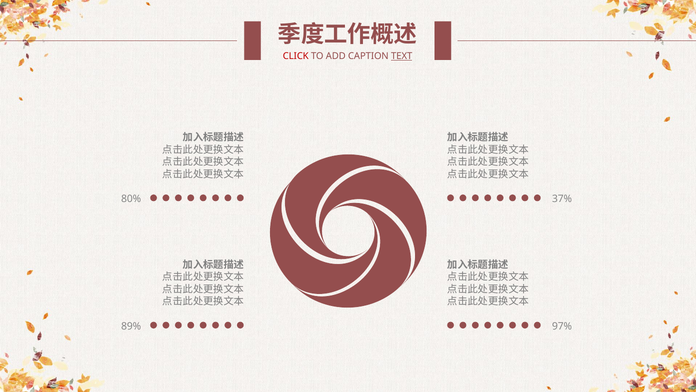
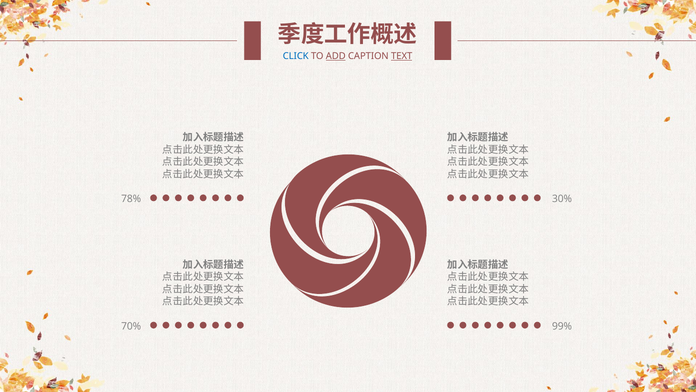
CLICK colour: red -> blue
ADD underline: none -> present
80%: 80% -> 78%
37%: 37% -> 30%
89%: 89% -> 70%
97%: 97% -> 99%
